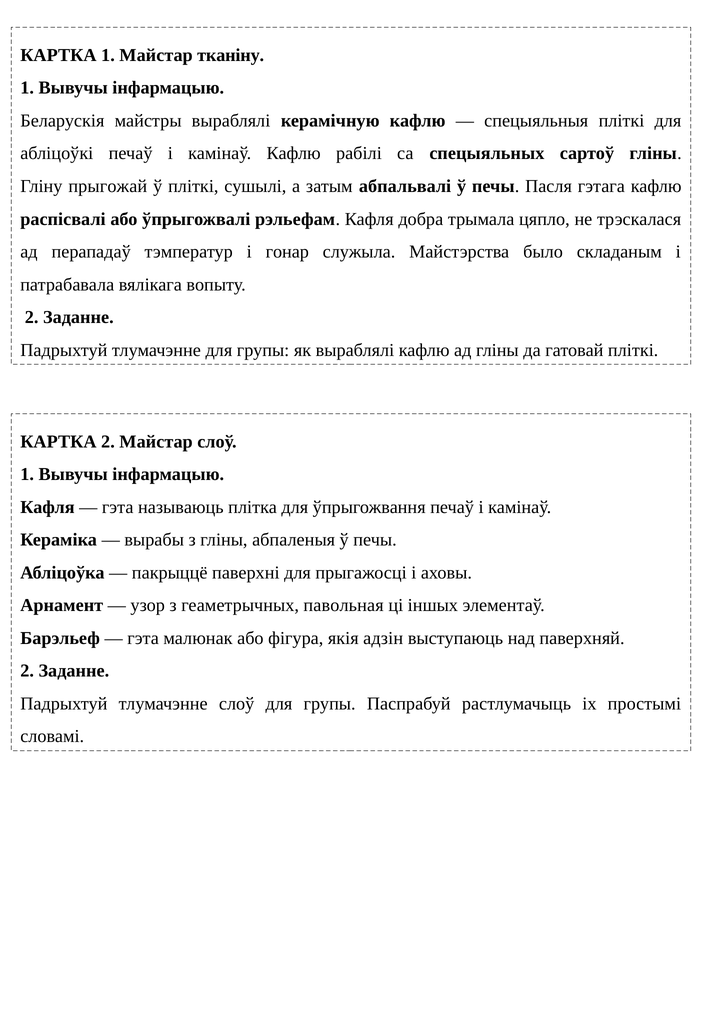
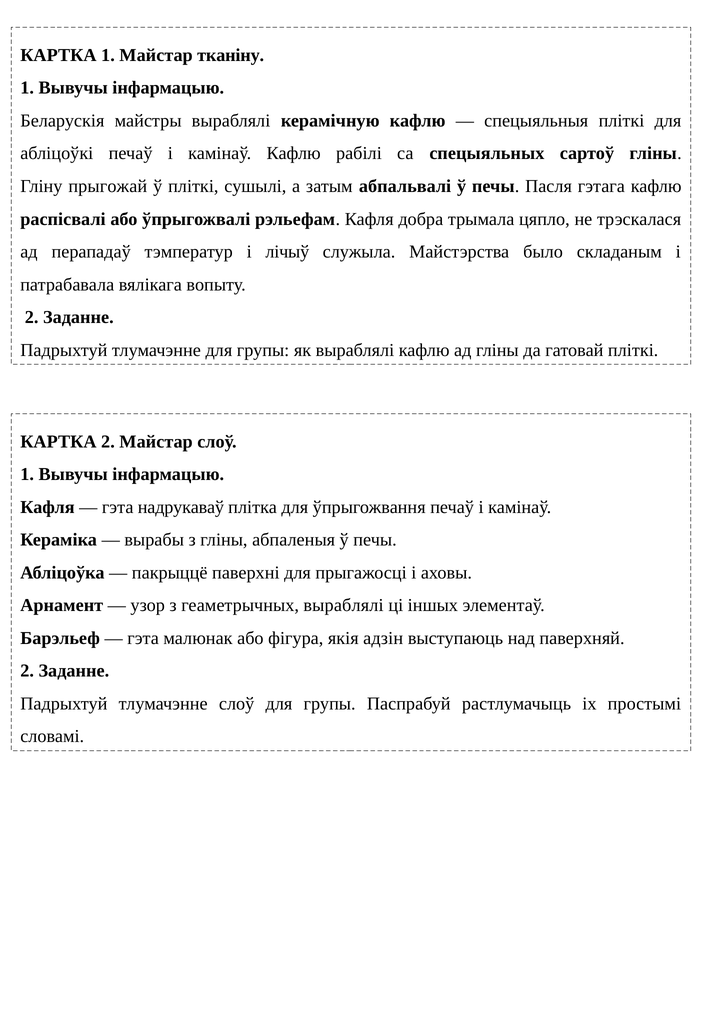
гонар: гонар -> лічыў
называюць: называюць -> надрукаваў
геаметрычных павольная: павольная -> выраблялі
